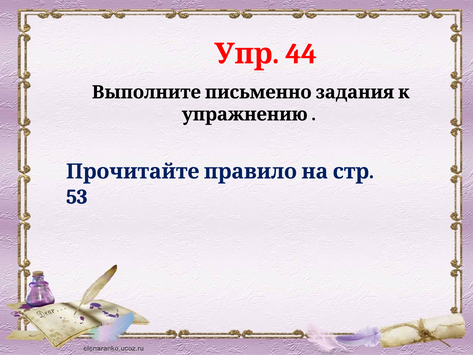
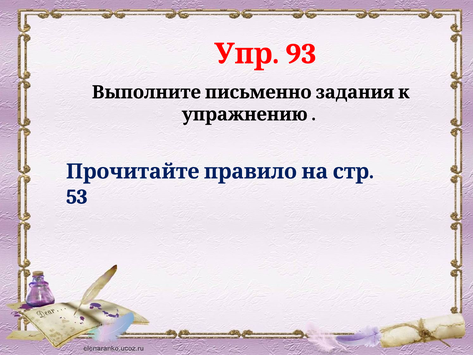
44: 44 -> 93
